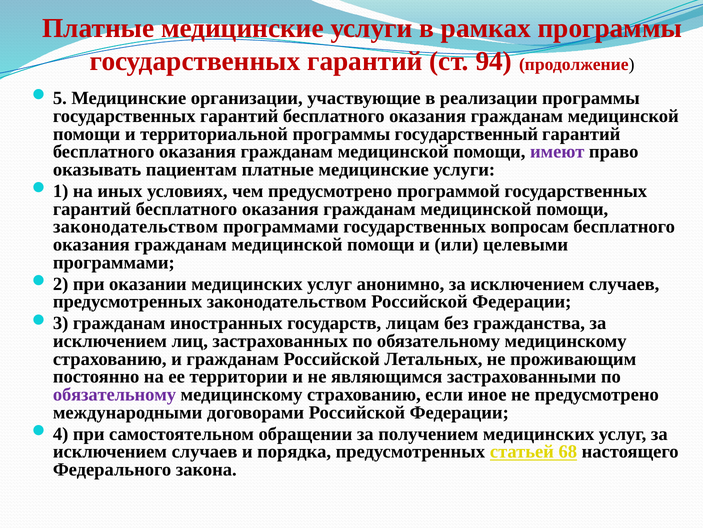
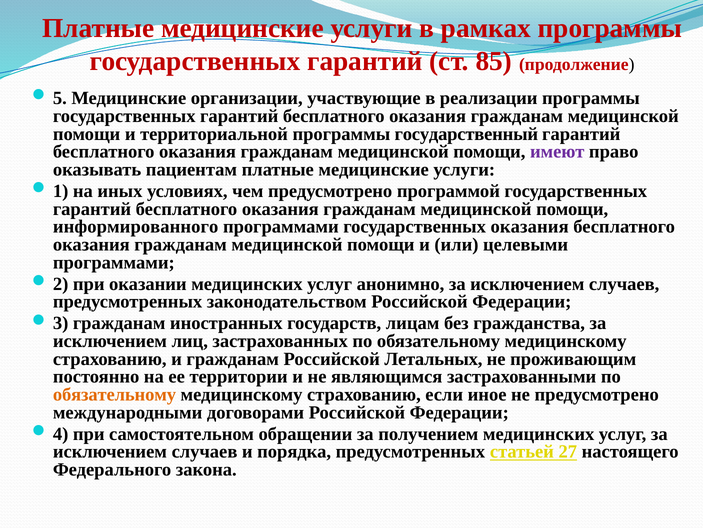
94: 94 -> 85
законодательством at (136, 226): законодательством -> информированного
государственных вопросам: вопросам -> оказания
обязательному at (114, 394) colour: purple -> orange
68: 68 -> 27
